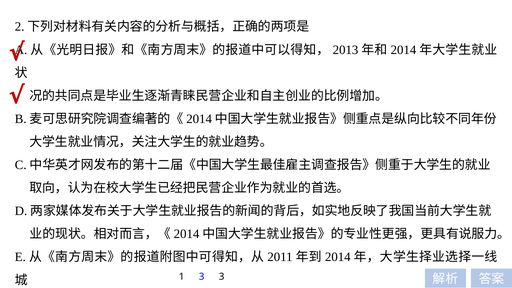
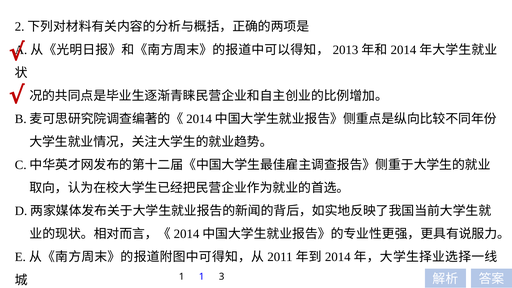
1 3: 3 -> 1
